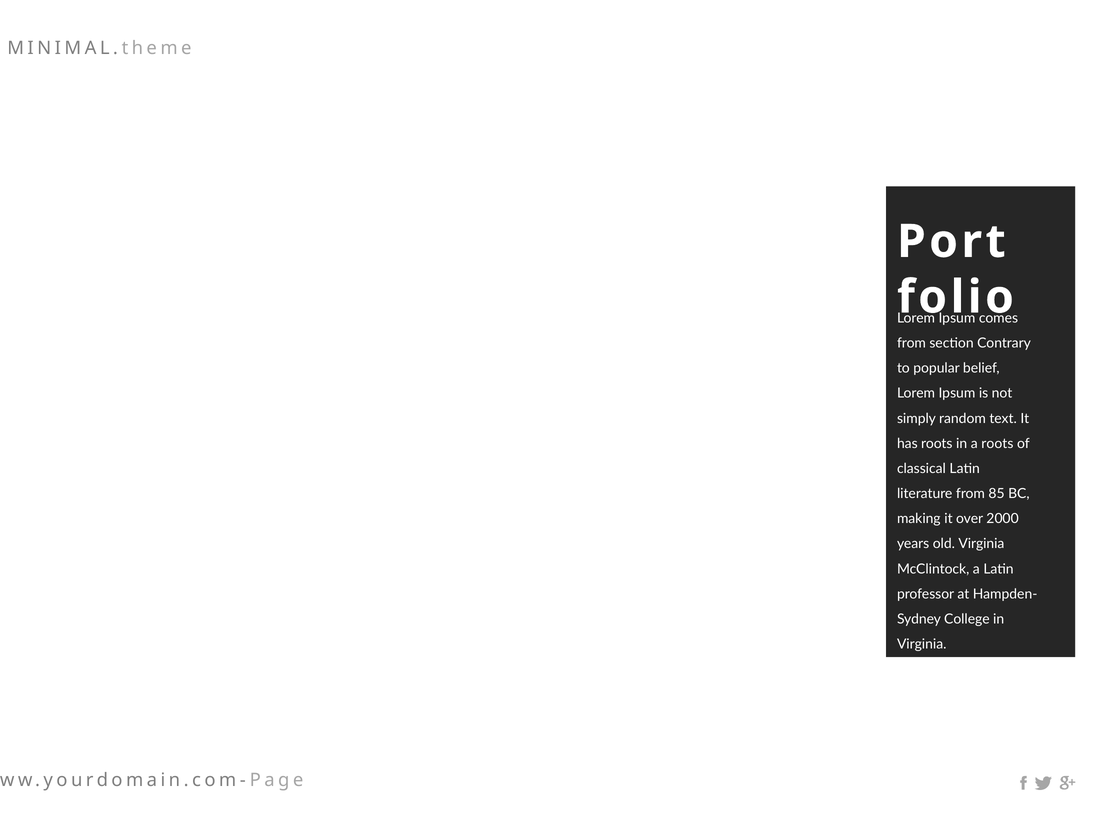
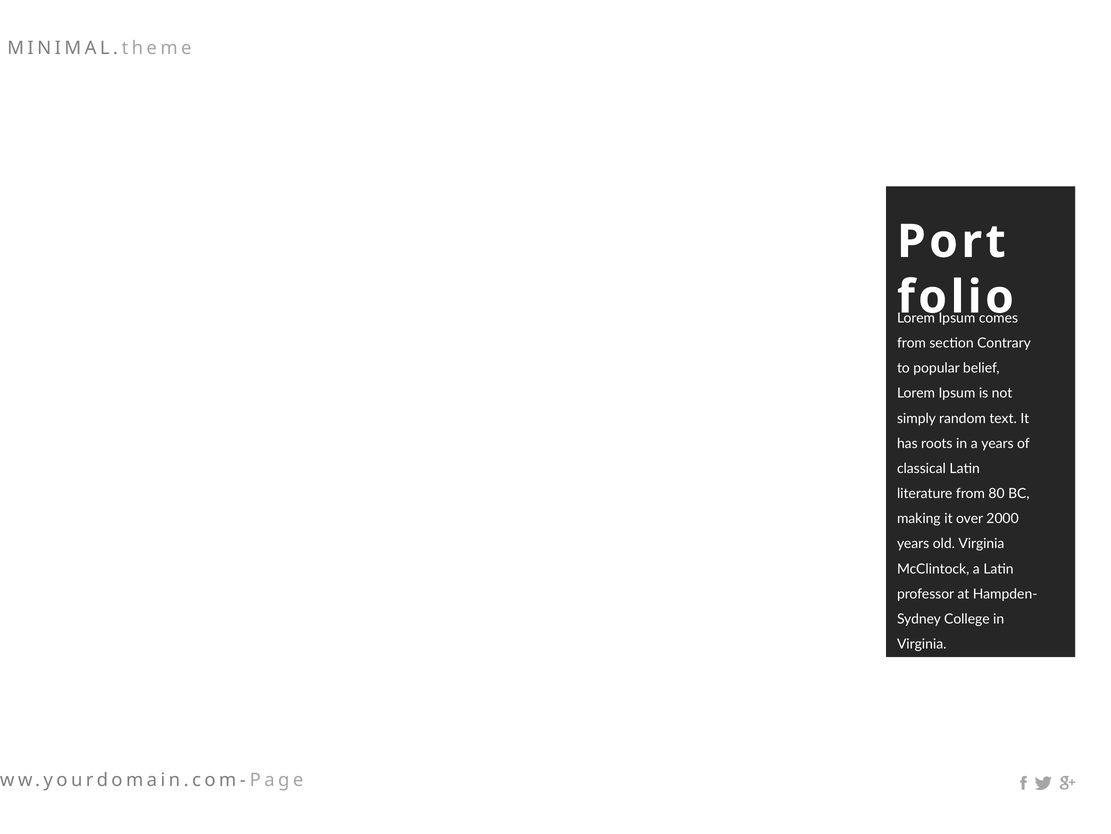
a roots: roots -> years
85: 85 -> 80
